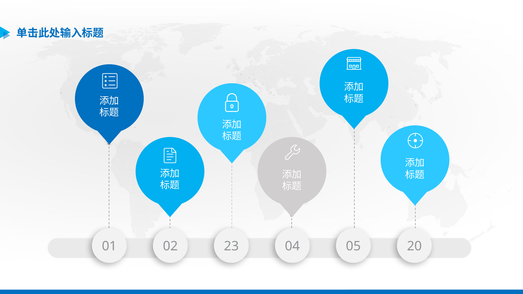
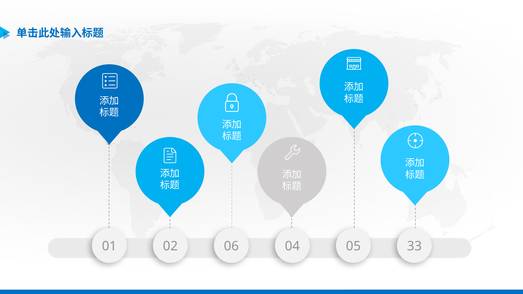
23: 23 -> 06
20: 20 -> 33
